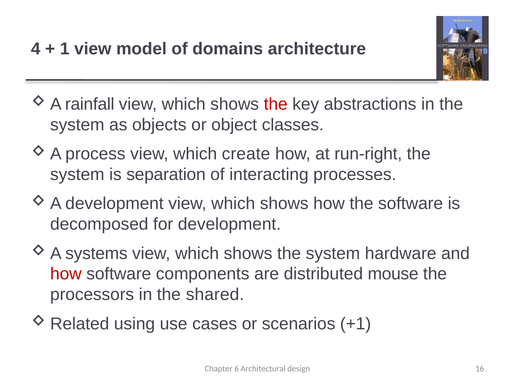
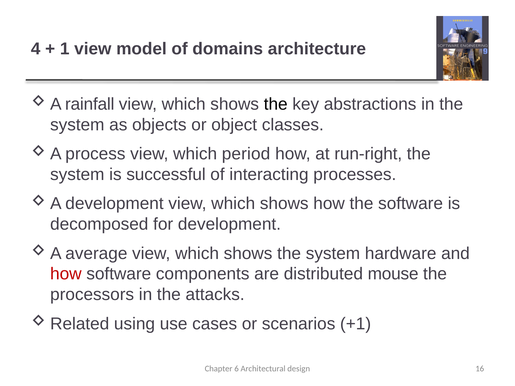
the at (276, 104) colour: red -> black
create: create -> period
separation: separation -> successful
systems: systems -> average
shared: shared -> attacks
